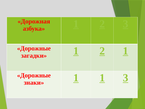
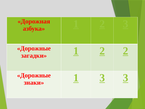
2 1: 1 -> 2
1 1: 1 -> 3
